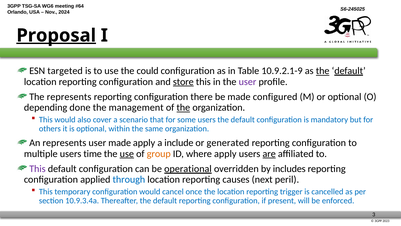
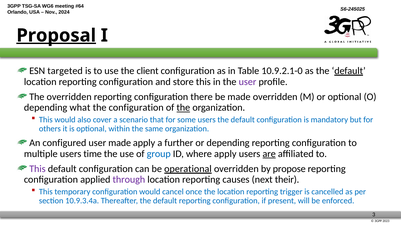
could: could -> client
10.9.2.1-9: 10.9.2.1-9 -> 10.9.2.1-0
the at (323, 71) underline: present -> none
store underline: present -> none
The represents: represents -> overridden
made configured: configured -> overridden
done: done -> what
the management: management -> configuration
An represents: represents -> configured
include: include -> further
or generated: generated -> depending
use at (127, 153) underline: present -> none
group colour: orange -> blue
includes: includes -> propose
through colour: blue -> purple
peril: peril -> their
